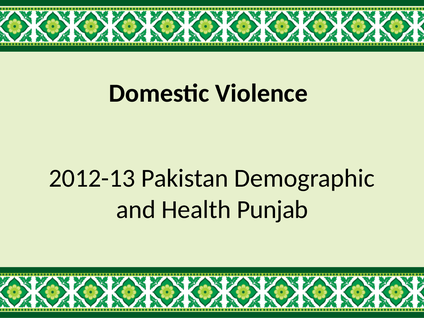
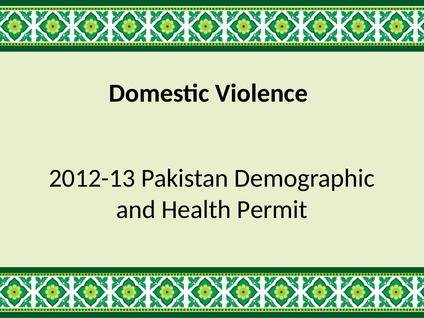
Punjab: Punjab -> Permit
